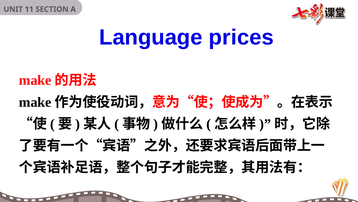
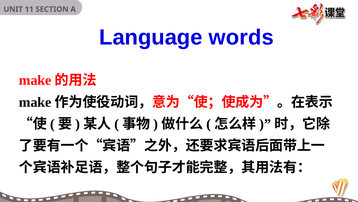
prices: prices -> words
